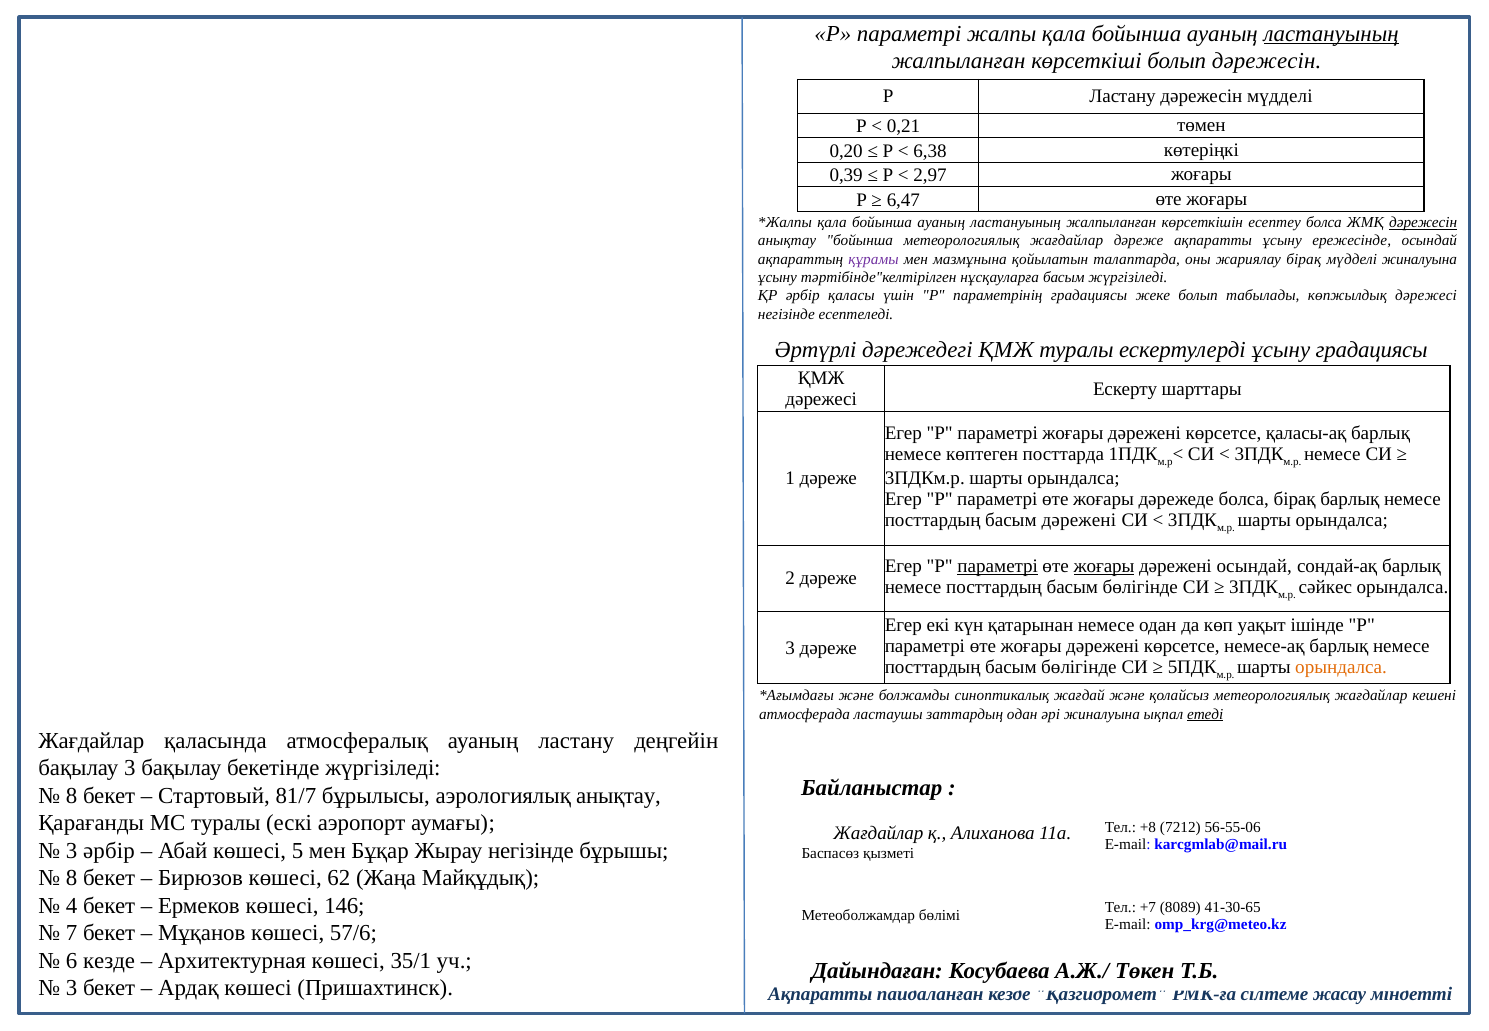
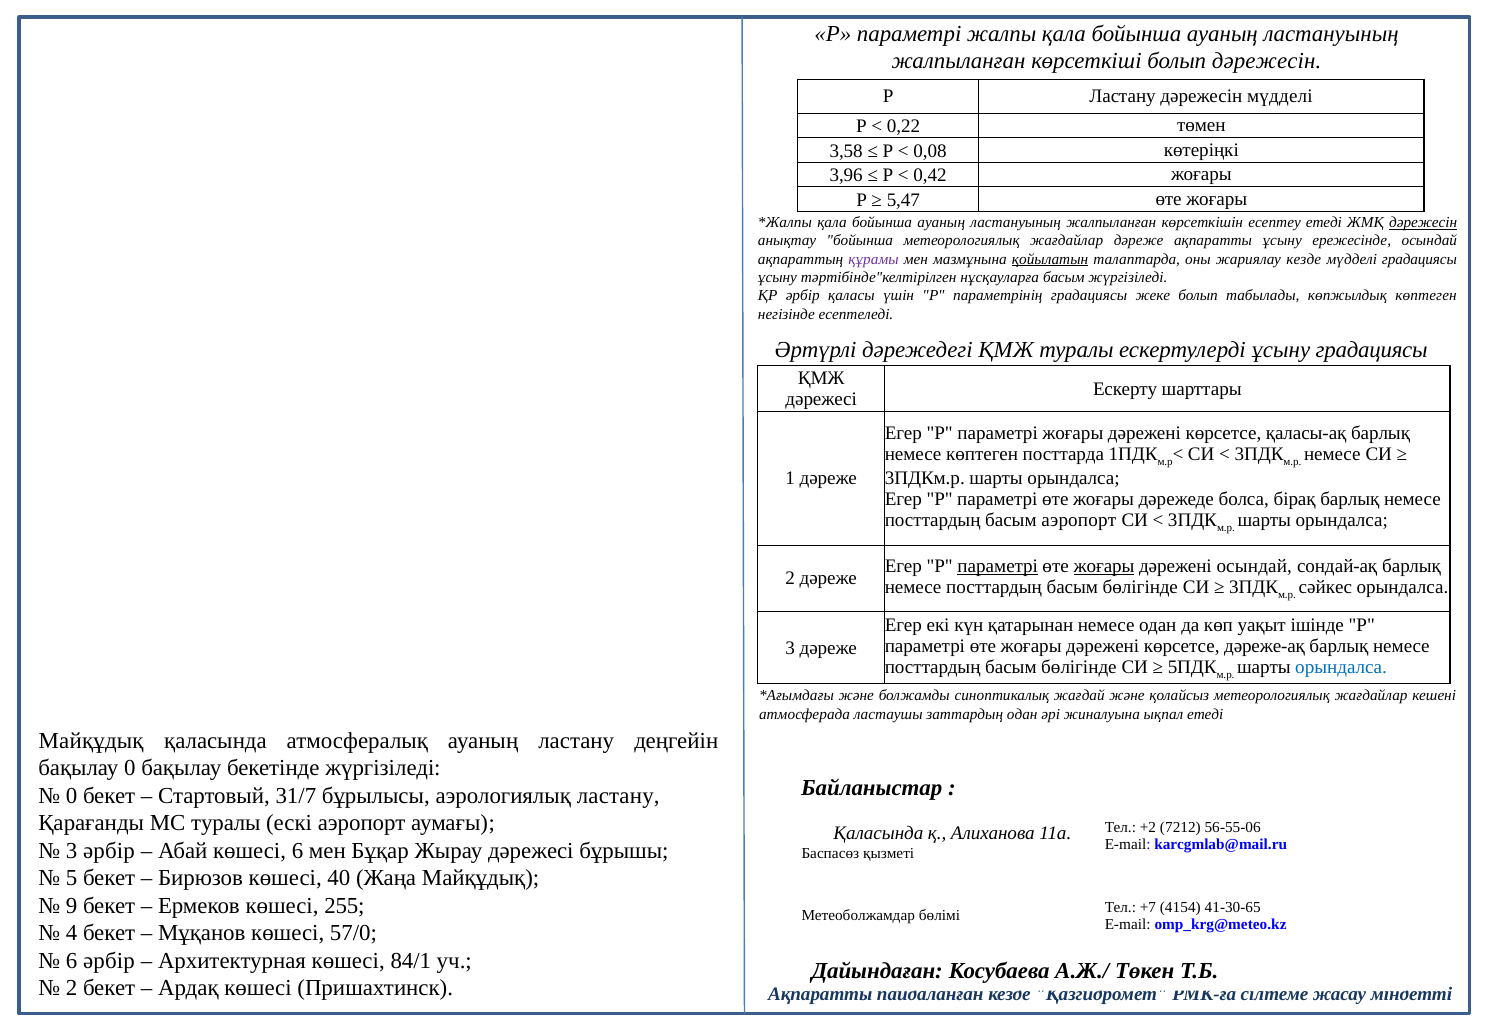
ластануының at (1331, 34) underline: present -> none
0,21: 0,21 -> 0,22
0,20: 0,20 -> 3,58
6,38: 6,38 -> 0,08
0,39: 0,39 -> 3,96
2,97: 2,97 -> 0,42
6,47: 6,47 -> 5,47
есептеу болса: болса -> етеді
қойылатын underline: none -> present
жариялау бірақ: бірақ -> кезде
мүдделі жиналуына: жиналуына -> градациясы
көпжылдық дәрежесі: дәрежесі -> көптеген
басым дәрежені: дәрежені -> аэропорт
немесе-ақ: немесе-ақ -> дәреже-ақ
орындалса at (1341, 667) colour: orange -> blue
етеді at (1205, 714) underline: present -> none
Жағдайлар at (91, 741): Жағдайлар -> Майқұдық
бақылау 3: 3 -> 0
8 at (72, 796): 8 -> 0
81/7: 81/7 -> 31/7
аэрологиялық анықтау: анықтау -> ластану
+8: +8 -> +2
Жағдайлар at (878, 833): Жағдайлар -> Қаласында
көшесі 5: 5 -> 6
Жырау негізінде: негізінде -> дәрежесі
8 at (72, 878): 8 -> 5
62: 62 -> 40
4: 4 -> 9
146: 146 -> 255
8089: 8089 -> 4154
7: 7 -> 4
57/6: 57/6 -> 57/0
6 кезде: кезде -> әрбір
35/1: 35/1 -> 84/1
3 at (72, 988): 3 -> 2
